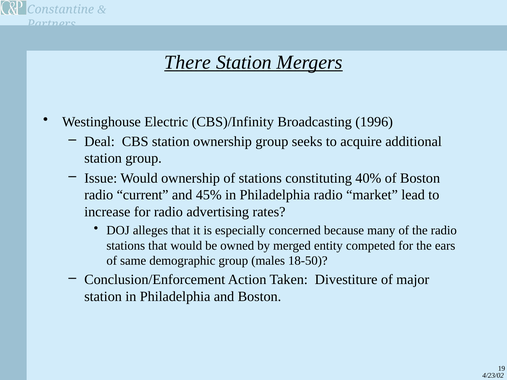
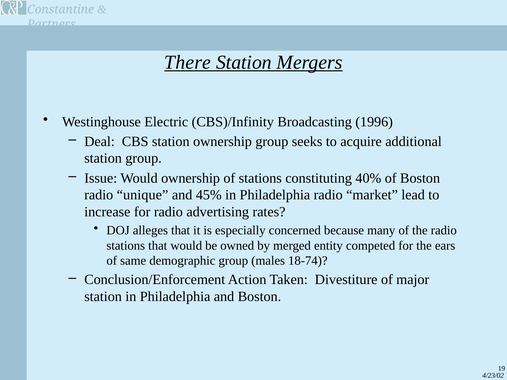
current: current -> unique
18-50: 18-50 -> 18-74
